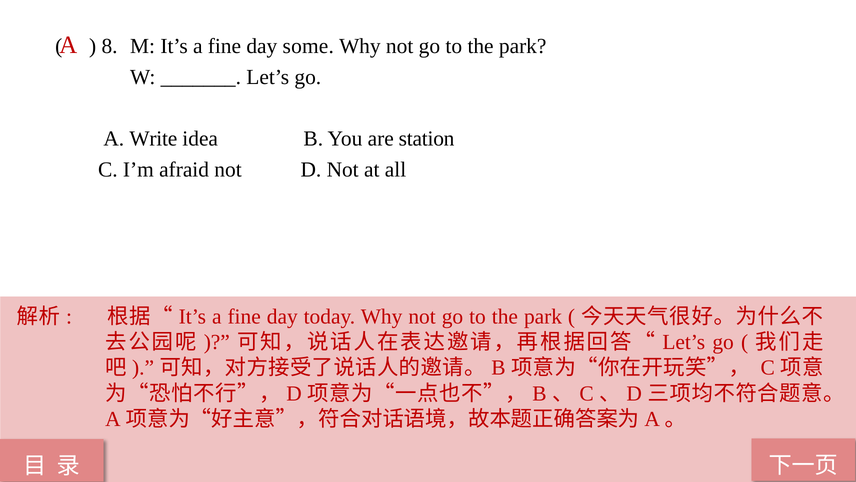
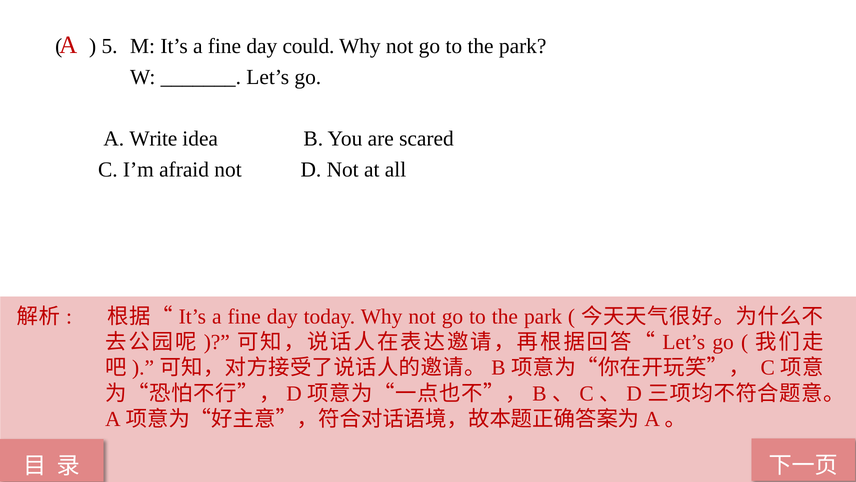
8: 8 -> 5
some: some -> could
station: station -> scared
